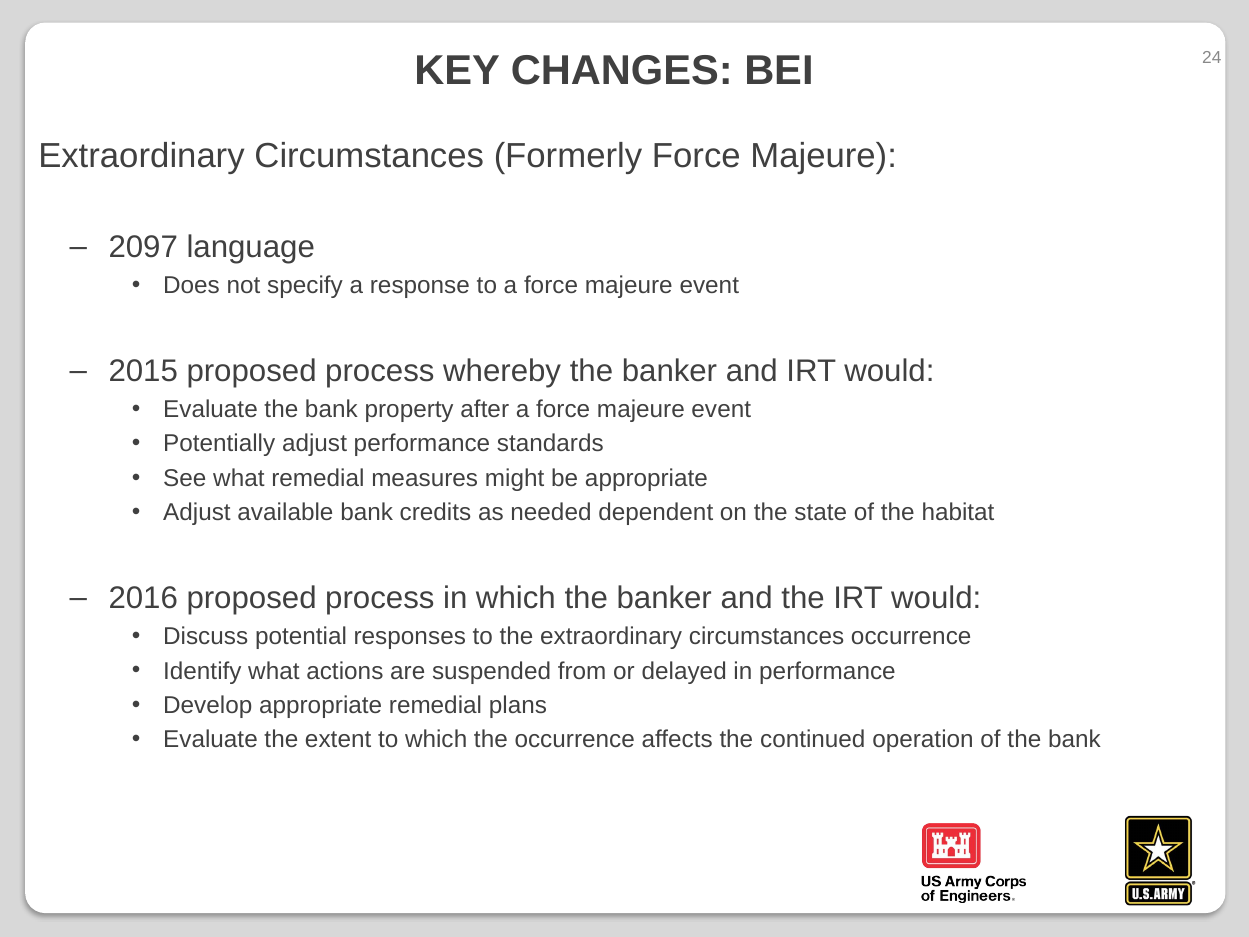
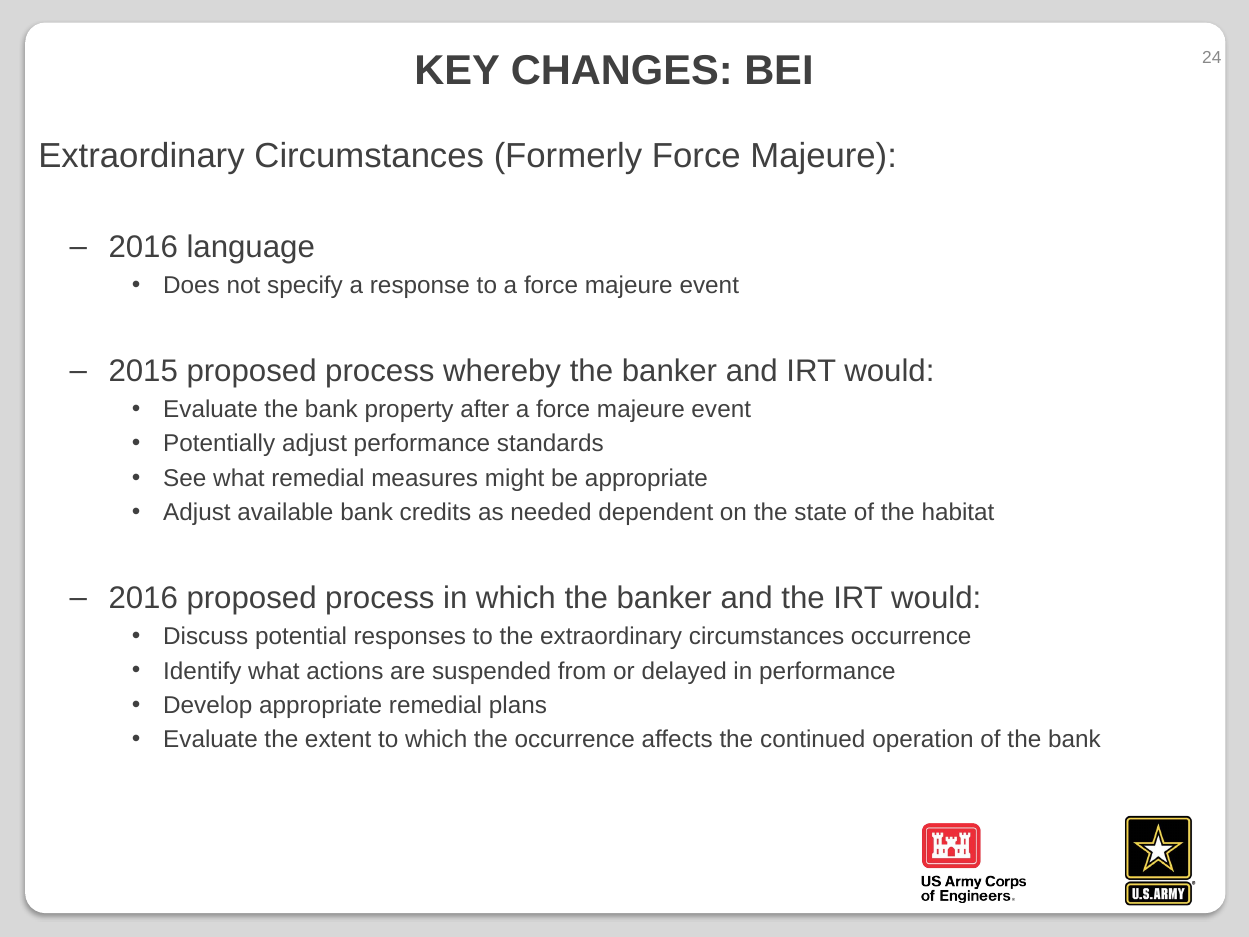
2097 at (143, 247): 2097 -> 2016
